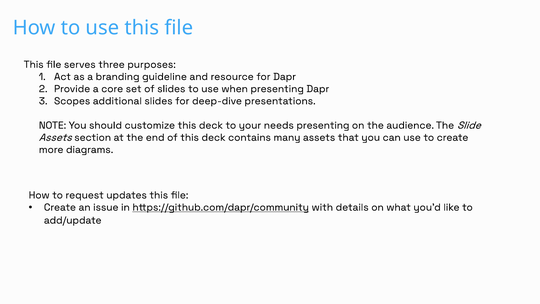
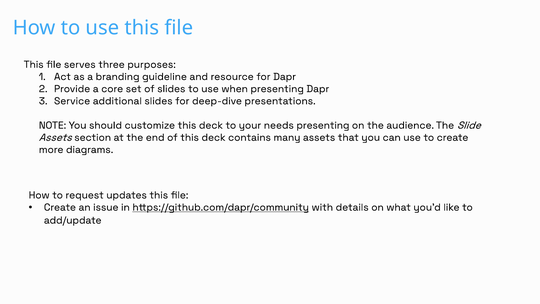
Scopes: Scopes -> Service
